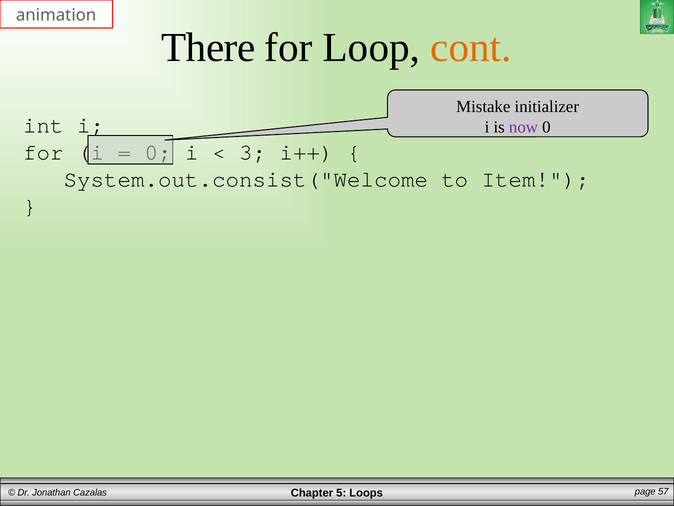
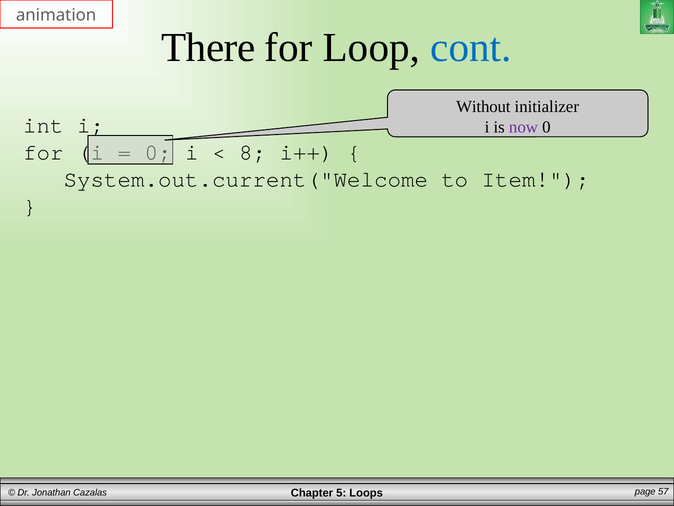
cont colour: orange -> blue
Mistake: Mistake -> Without
3: 3 -> 8
System.out.consist("Welcome: System.out.consist("Welcome -> System.out.current("Welcome
